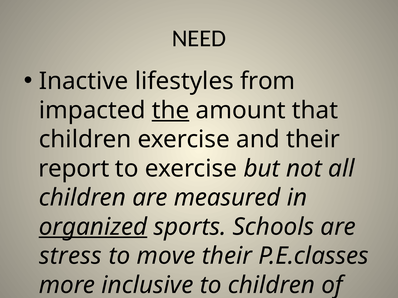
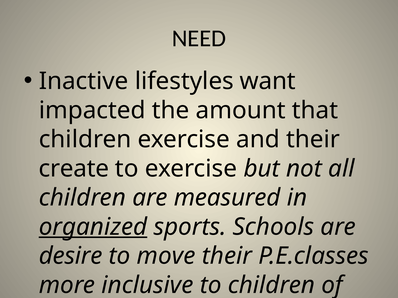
from: from -> want
the underline: present -> none
report: report -> create
stress: stress -> desire
